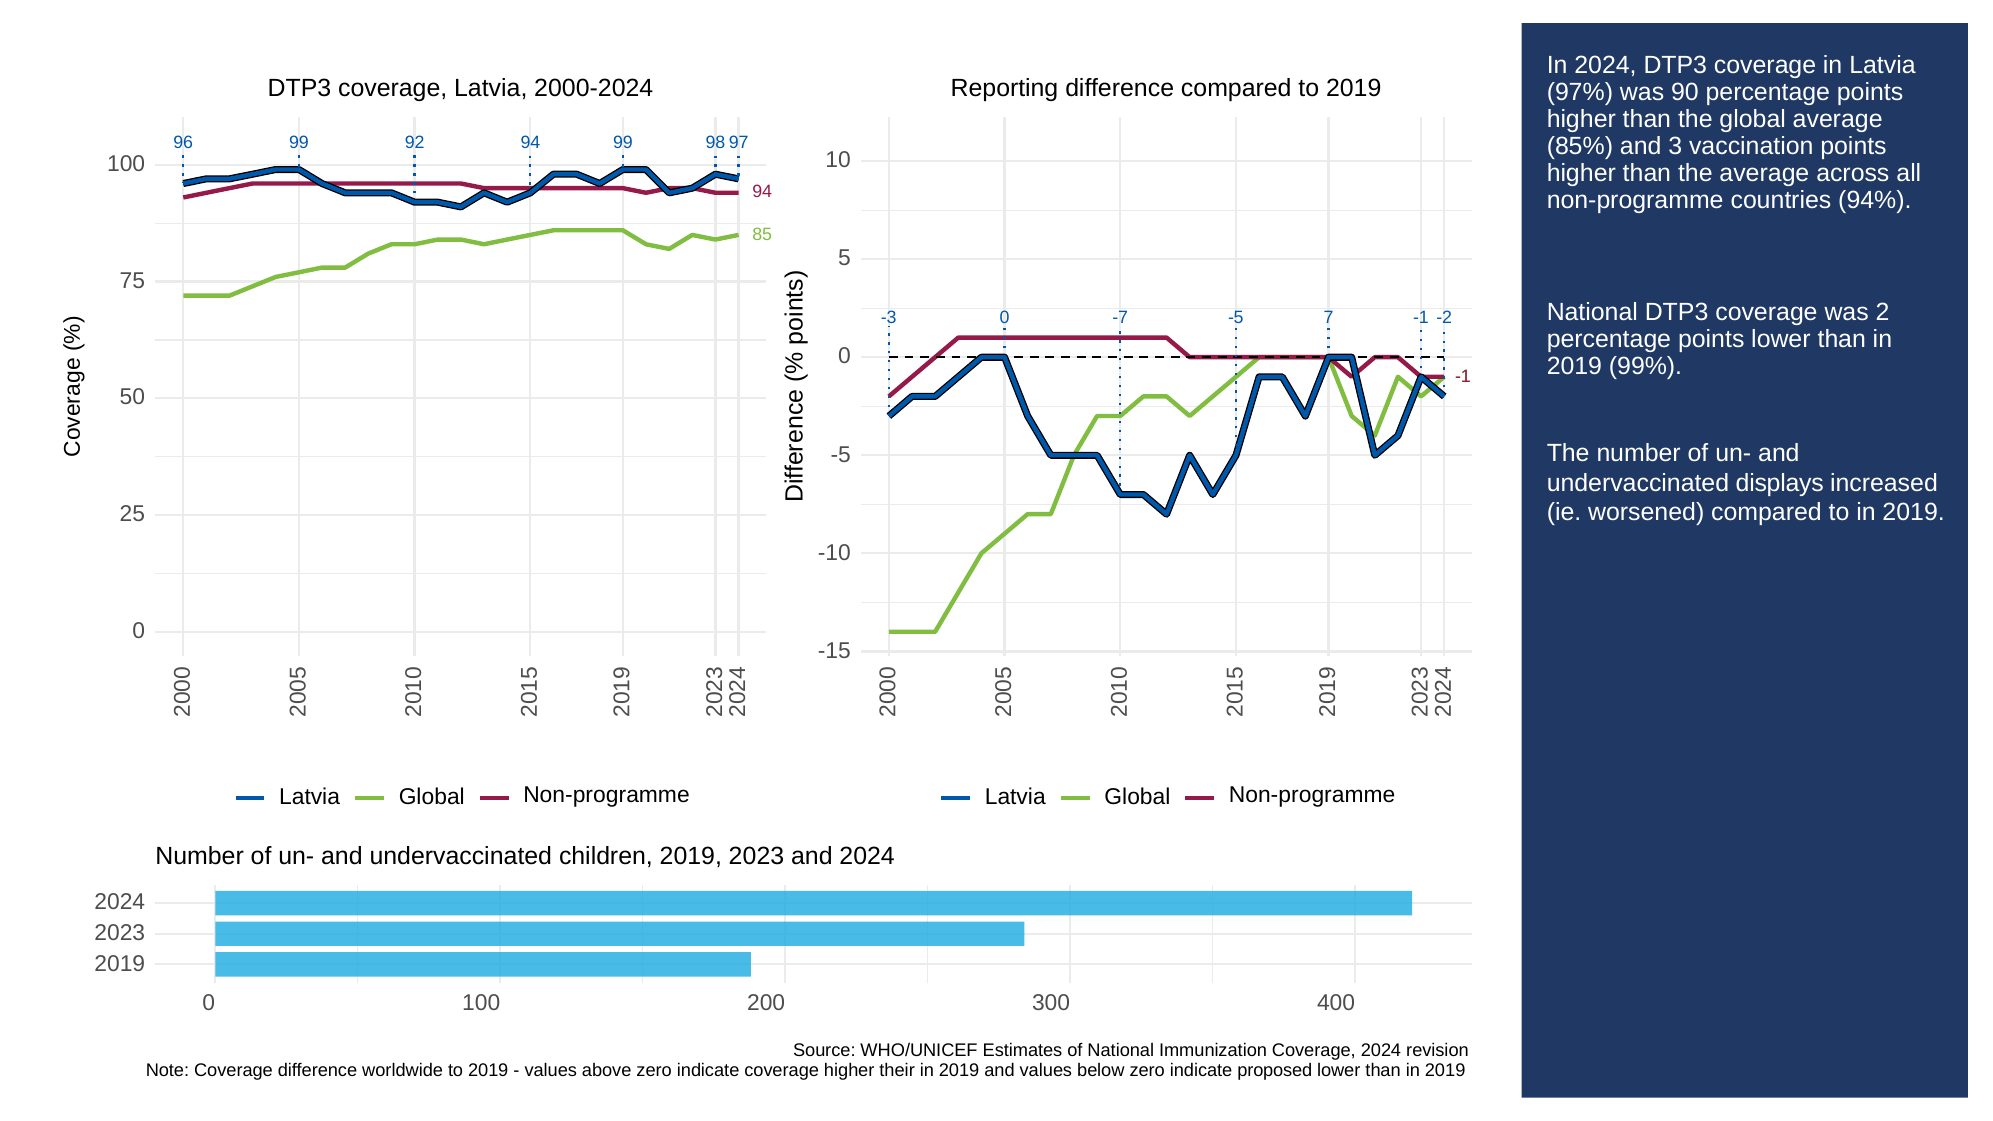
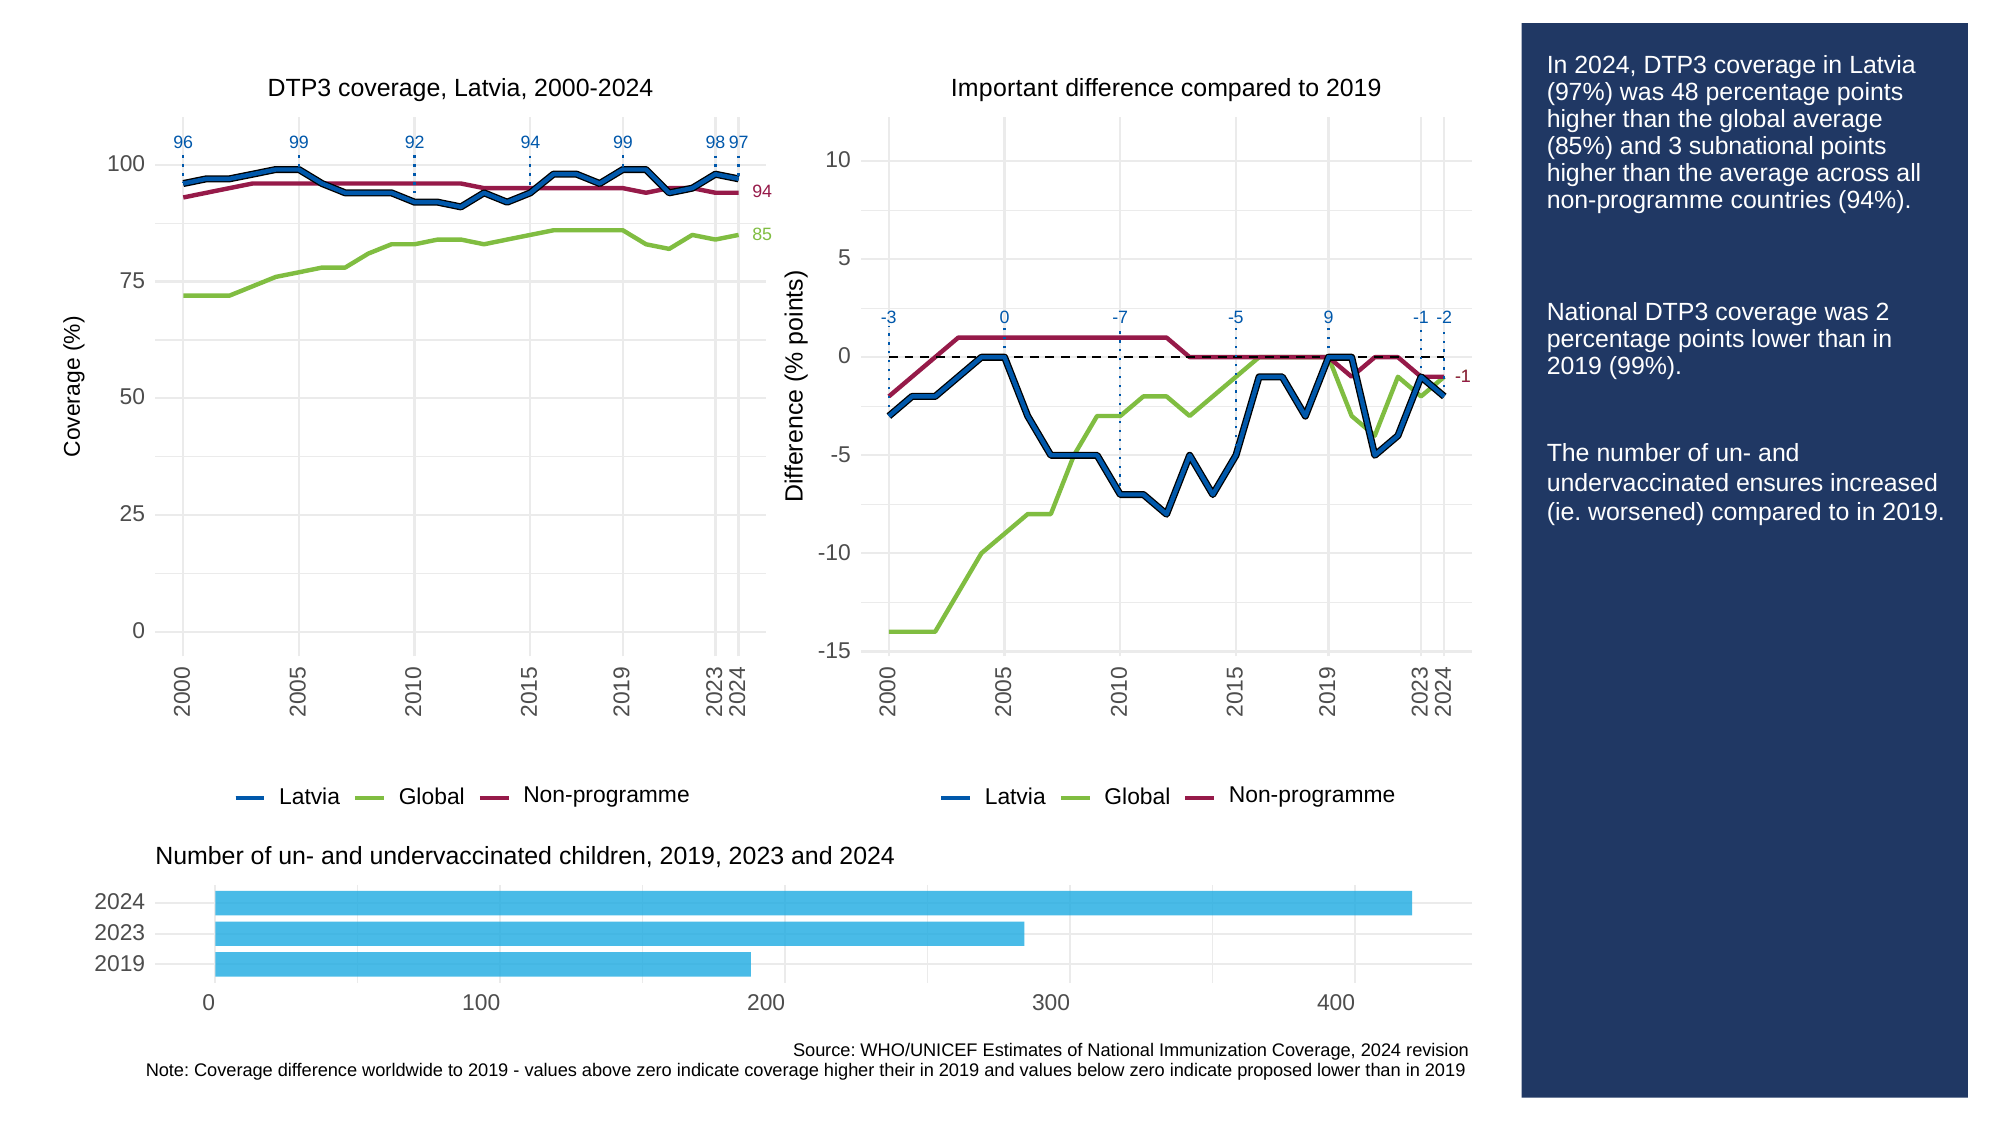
Reporting: Reporting -> Important
90: 90 -> 48
vaccination: vaccination -> subnational
-5 7: 7 -> 9
displays: displays -> ensures
